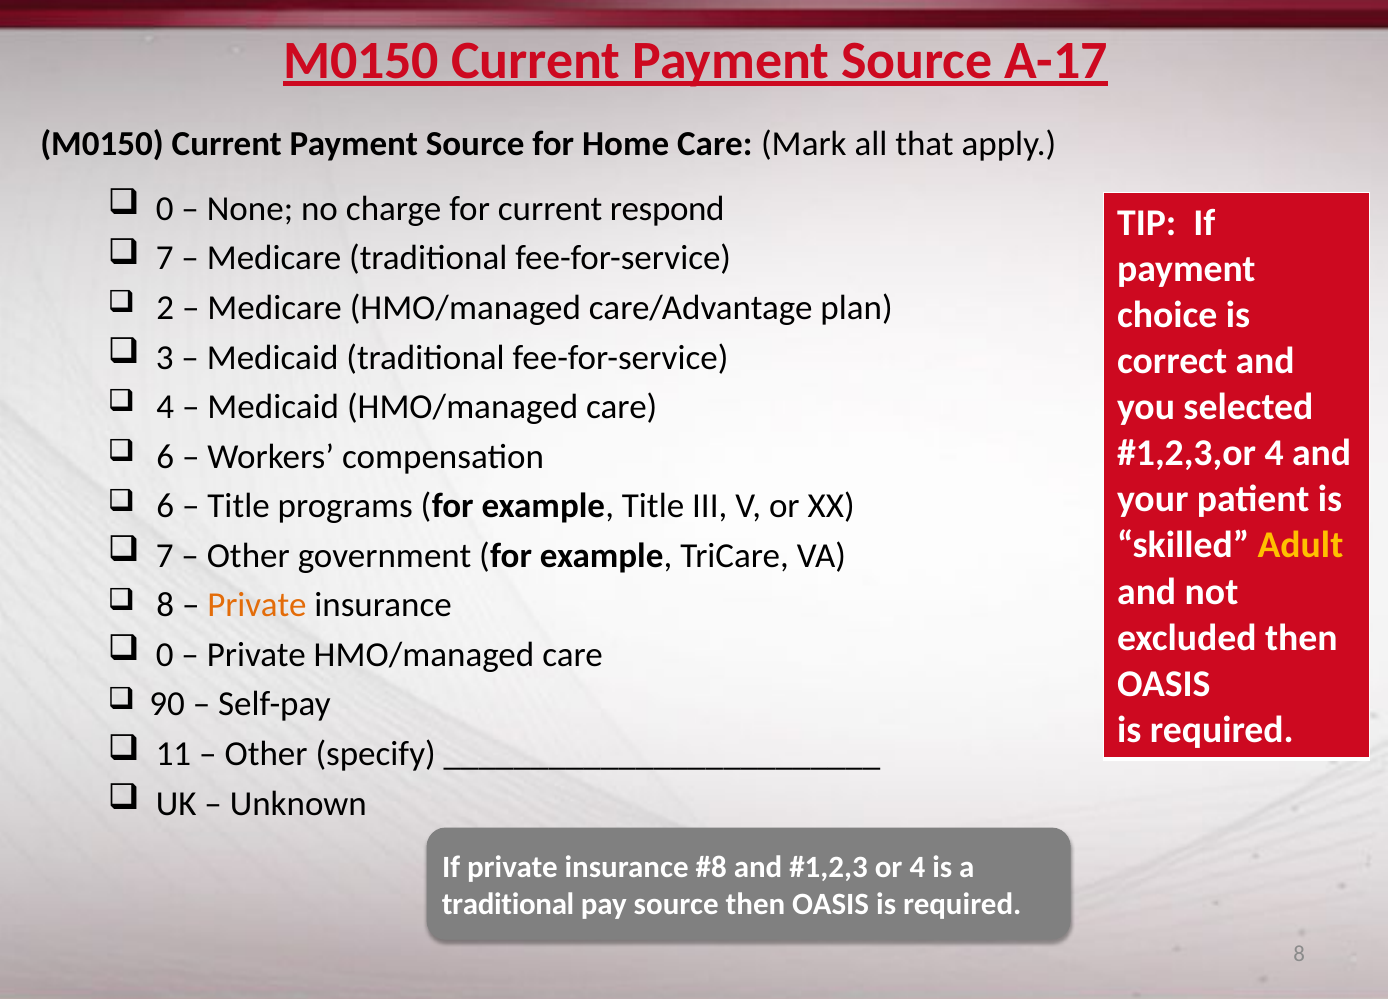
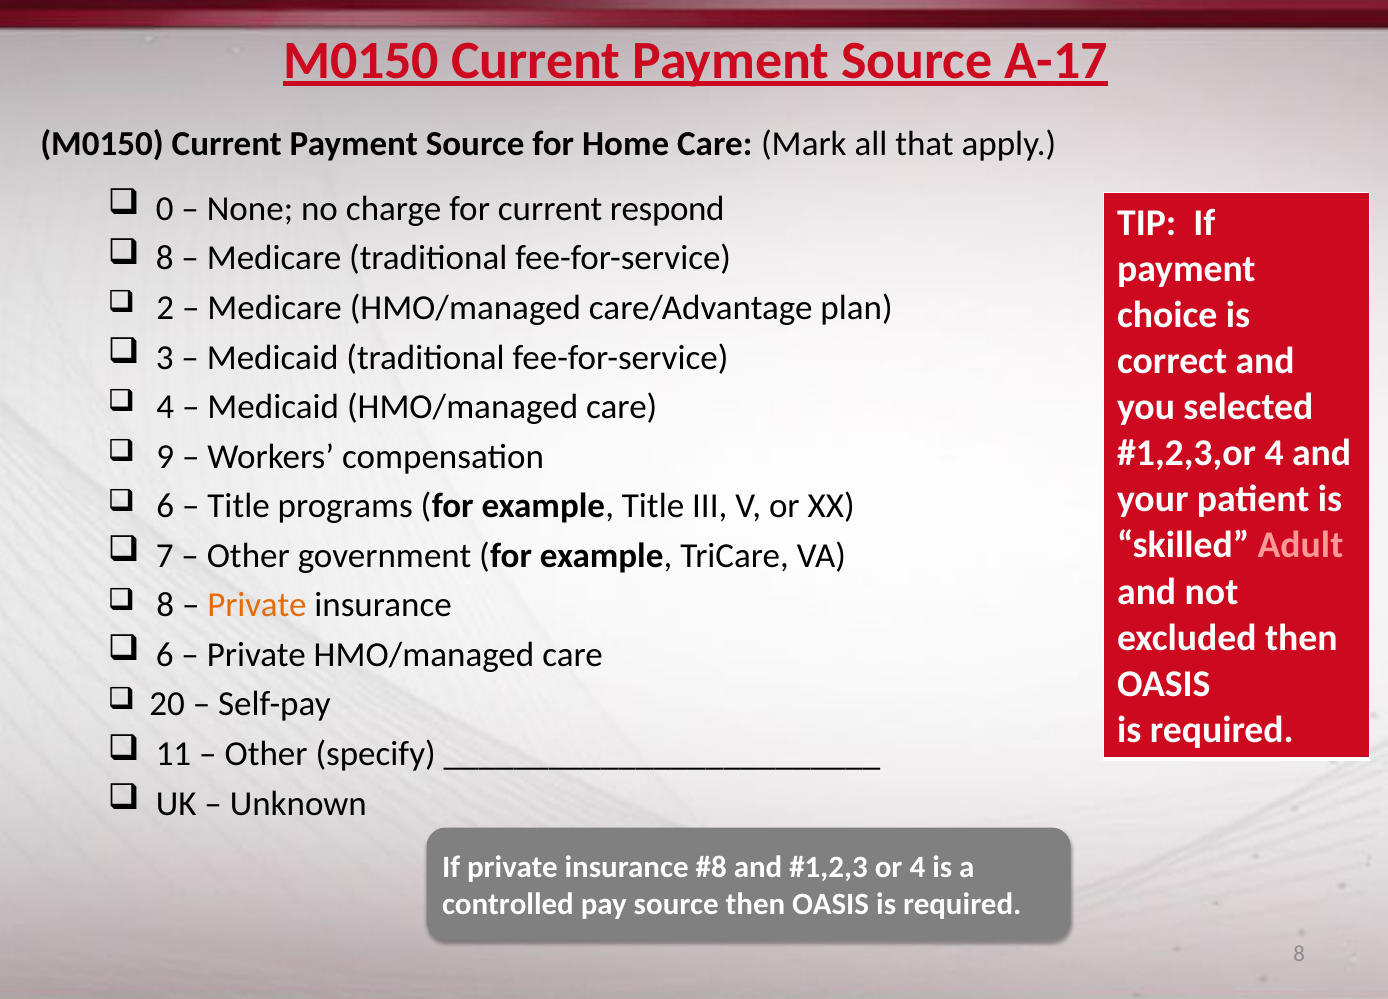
7 at (165, 259): 7 -> 8
6 at (165, 457): 6 -> 9
Adult colour: yellow -> pink
0 at (165, 655): 0 -> 6
90: 90 -> 20
traditional at (508, 905): traditional -> controlled
